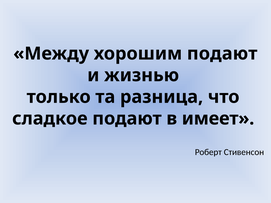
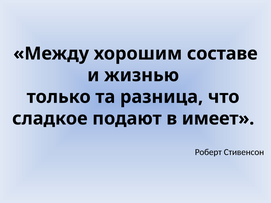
хорошим подают: подают -> составе
